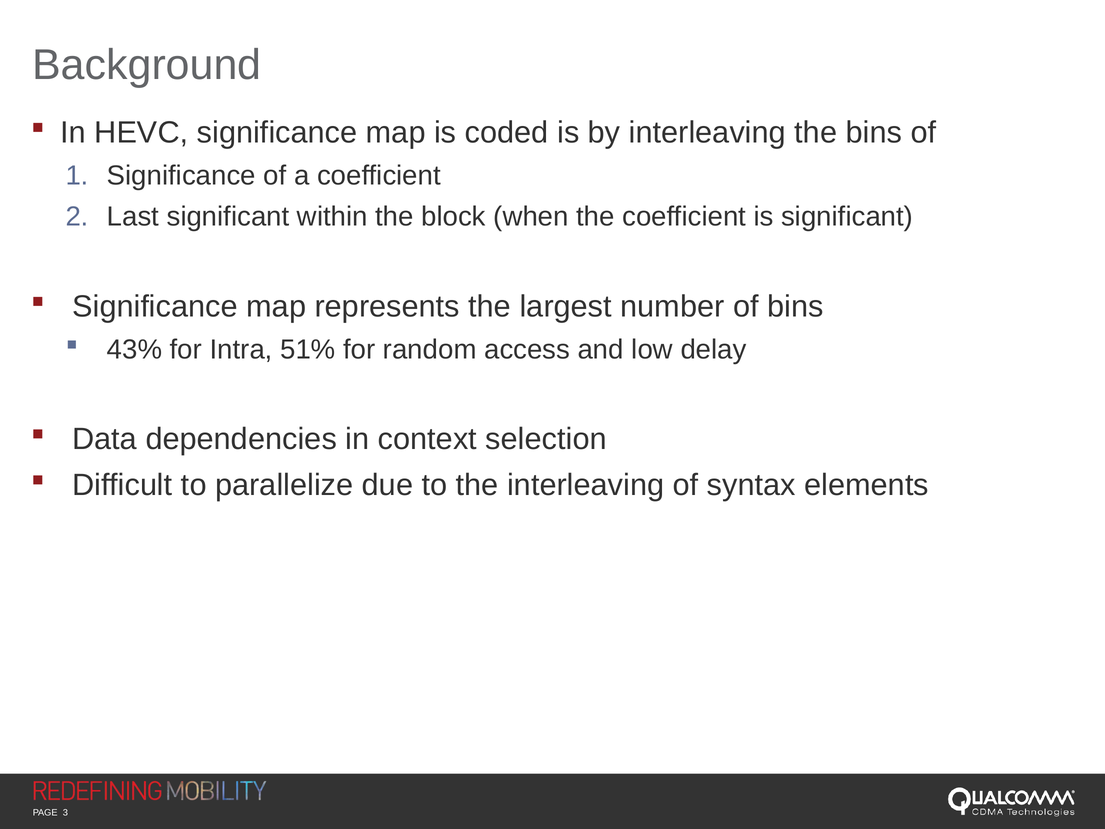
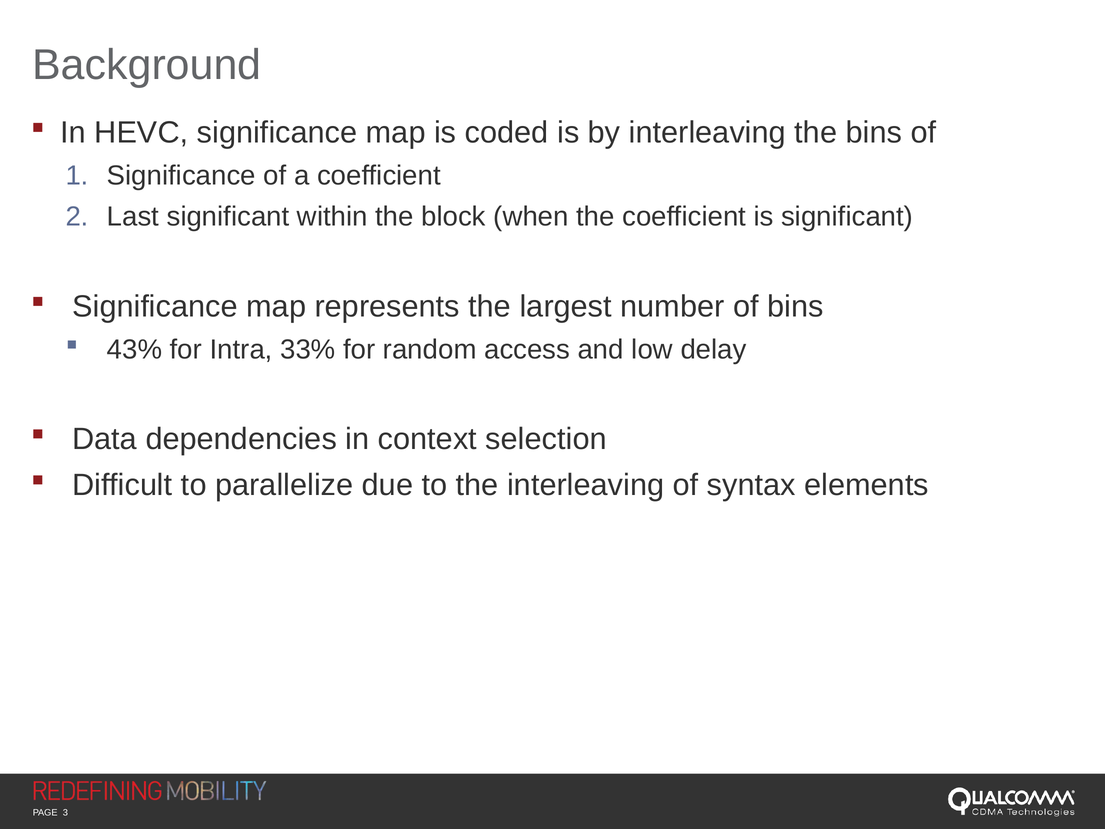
51%: 51% -> 33%
